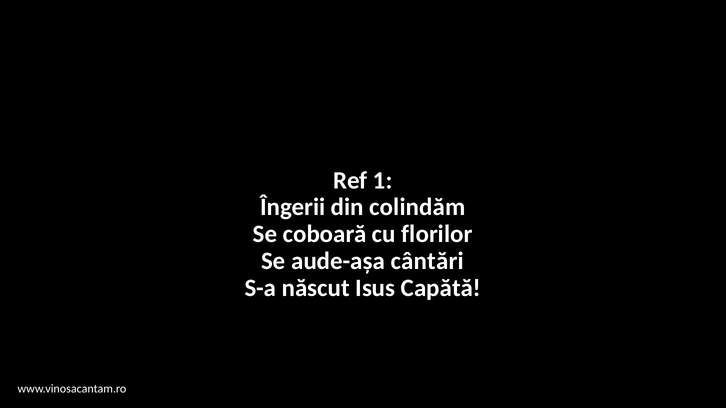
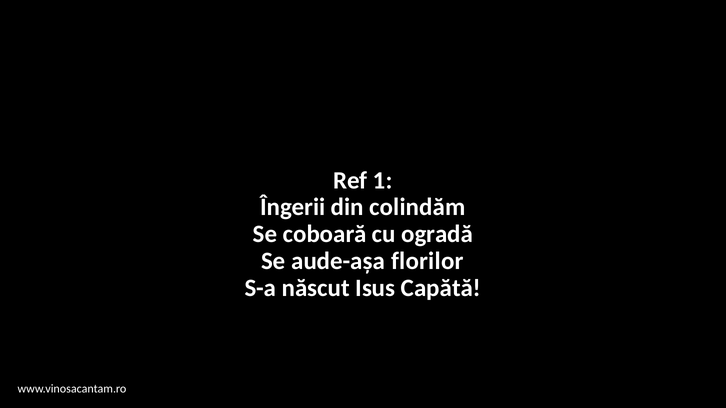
florilor: florilor -> ogradă
cântări: cântări -> florilor
